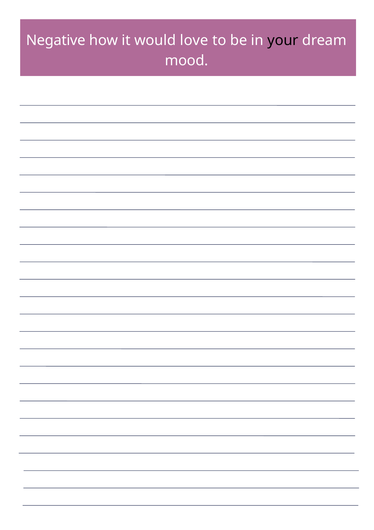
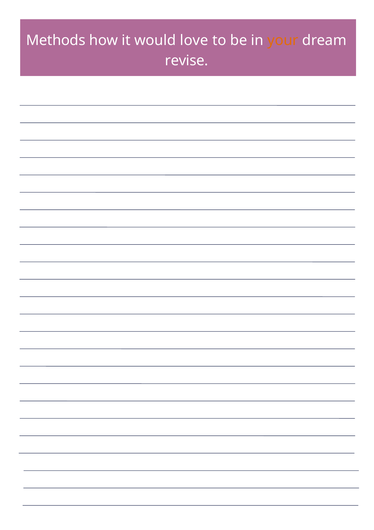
Negative: Negative -> Methods
your colour: black -> orange
mood: mood -> revise
